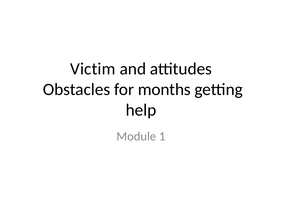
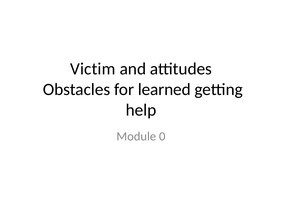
months: months -> learned
1: 1 -> 0
